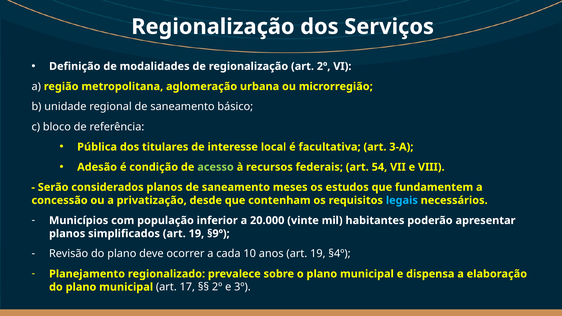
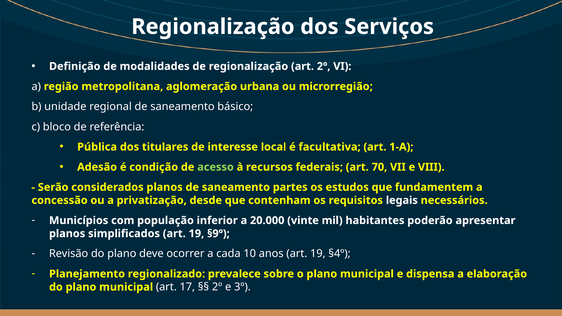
3-A: 3-A -> 1-A
54: 54 -> 70
meses: meses -> partes
legais colour: light blue -> white
